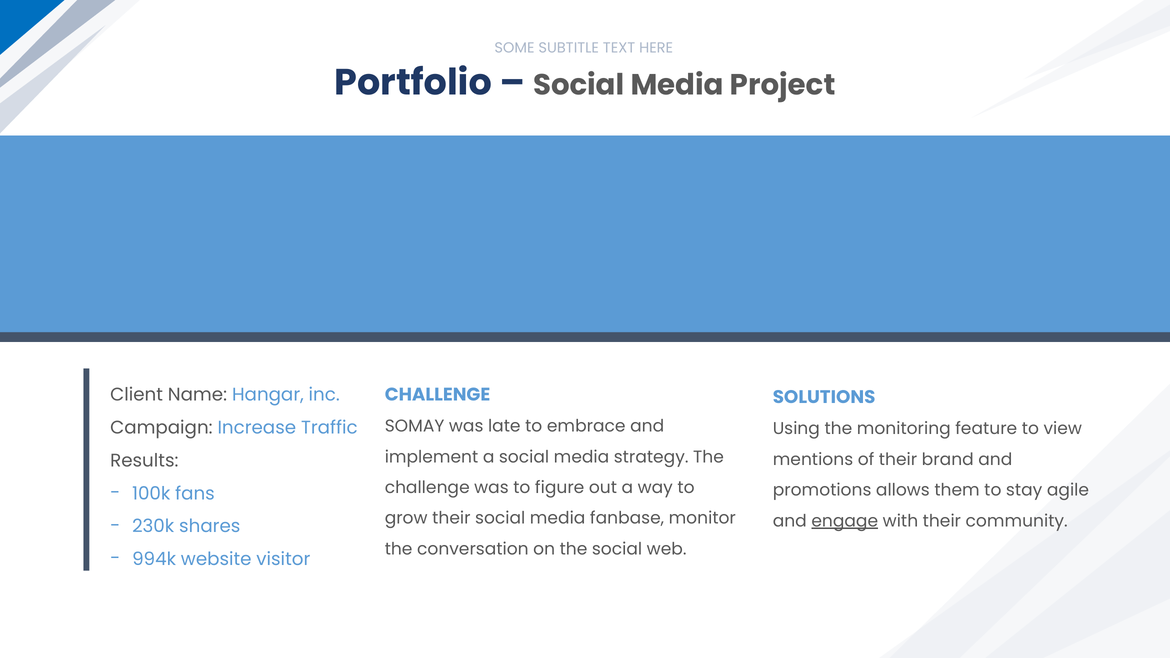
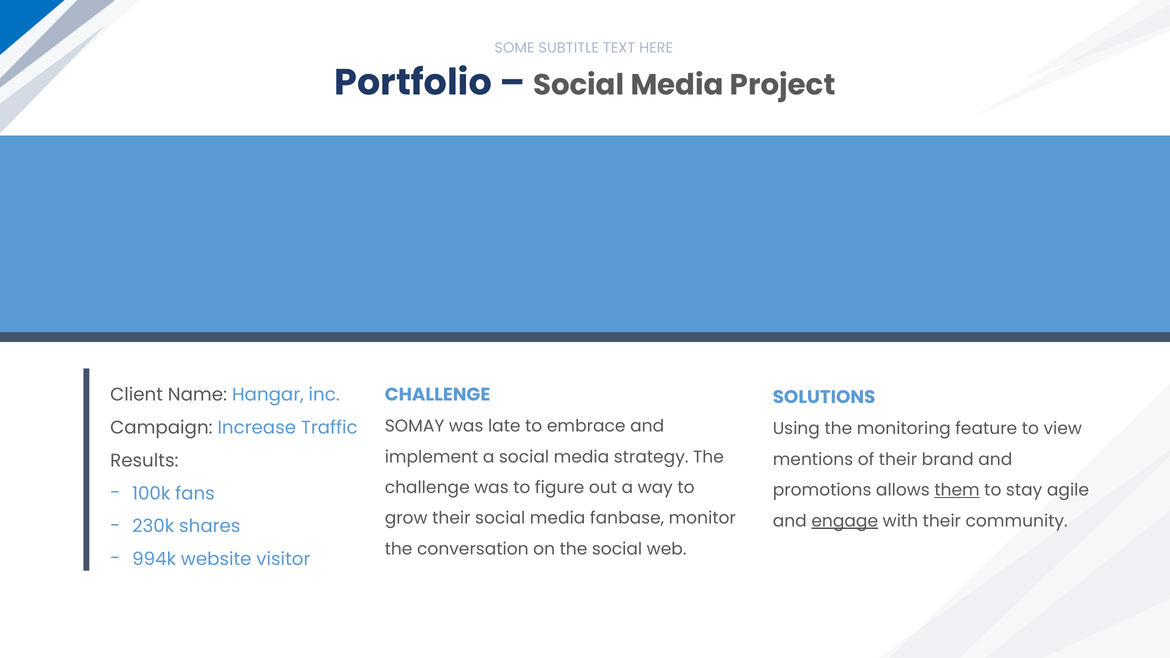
them underline: none -> present
